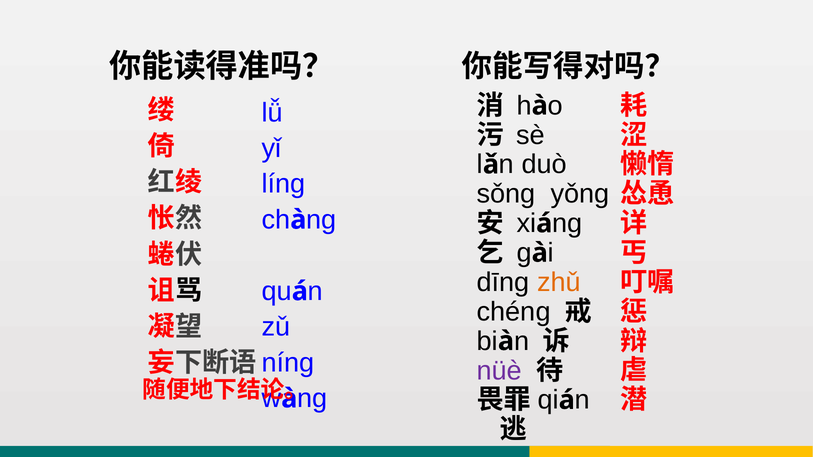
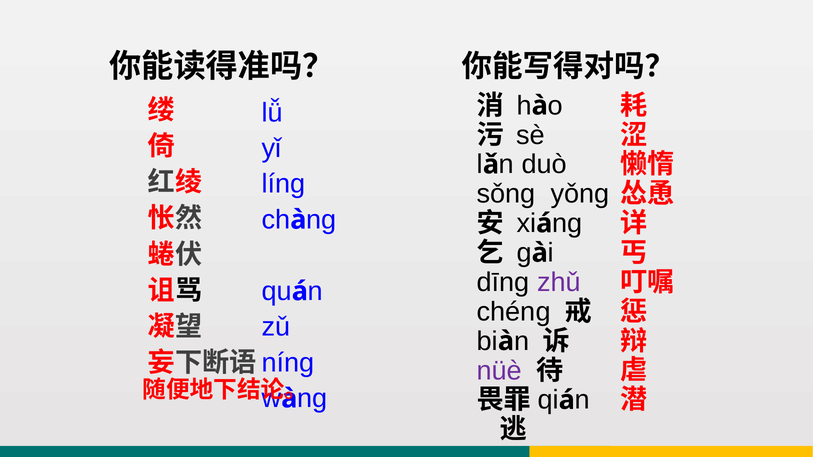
zhǔ colour: orange -> purple
